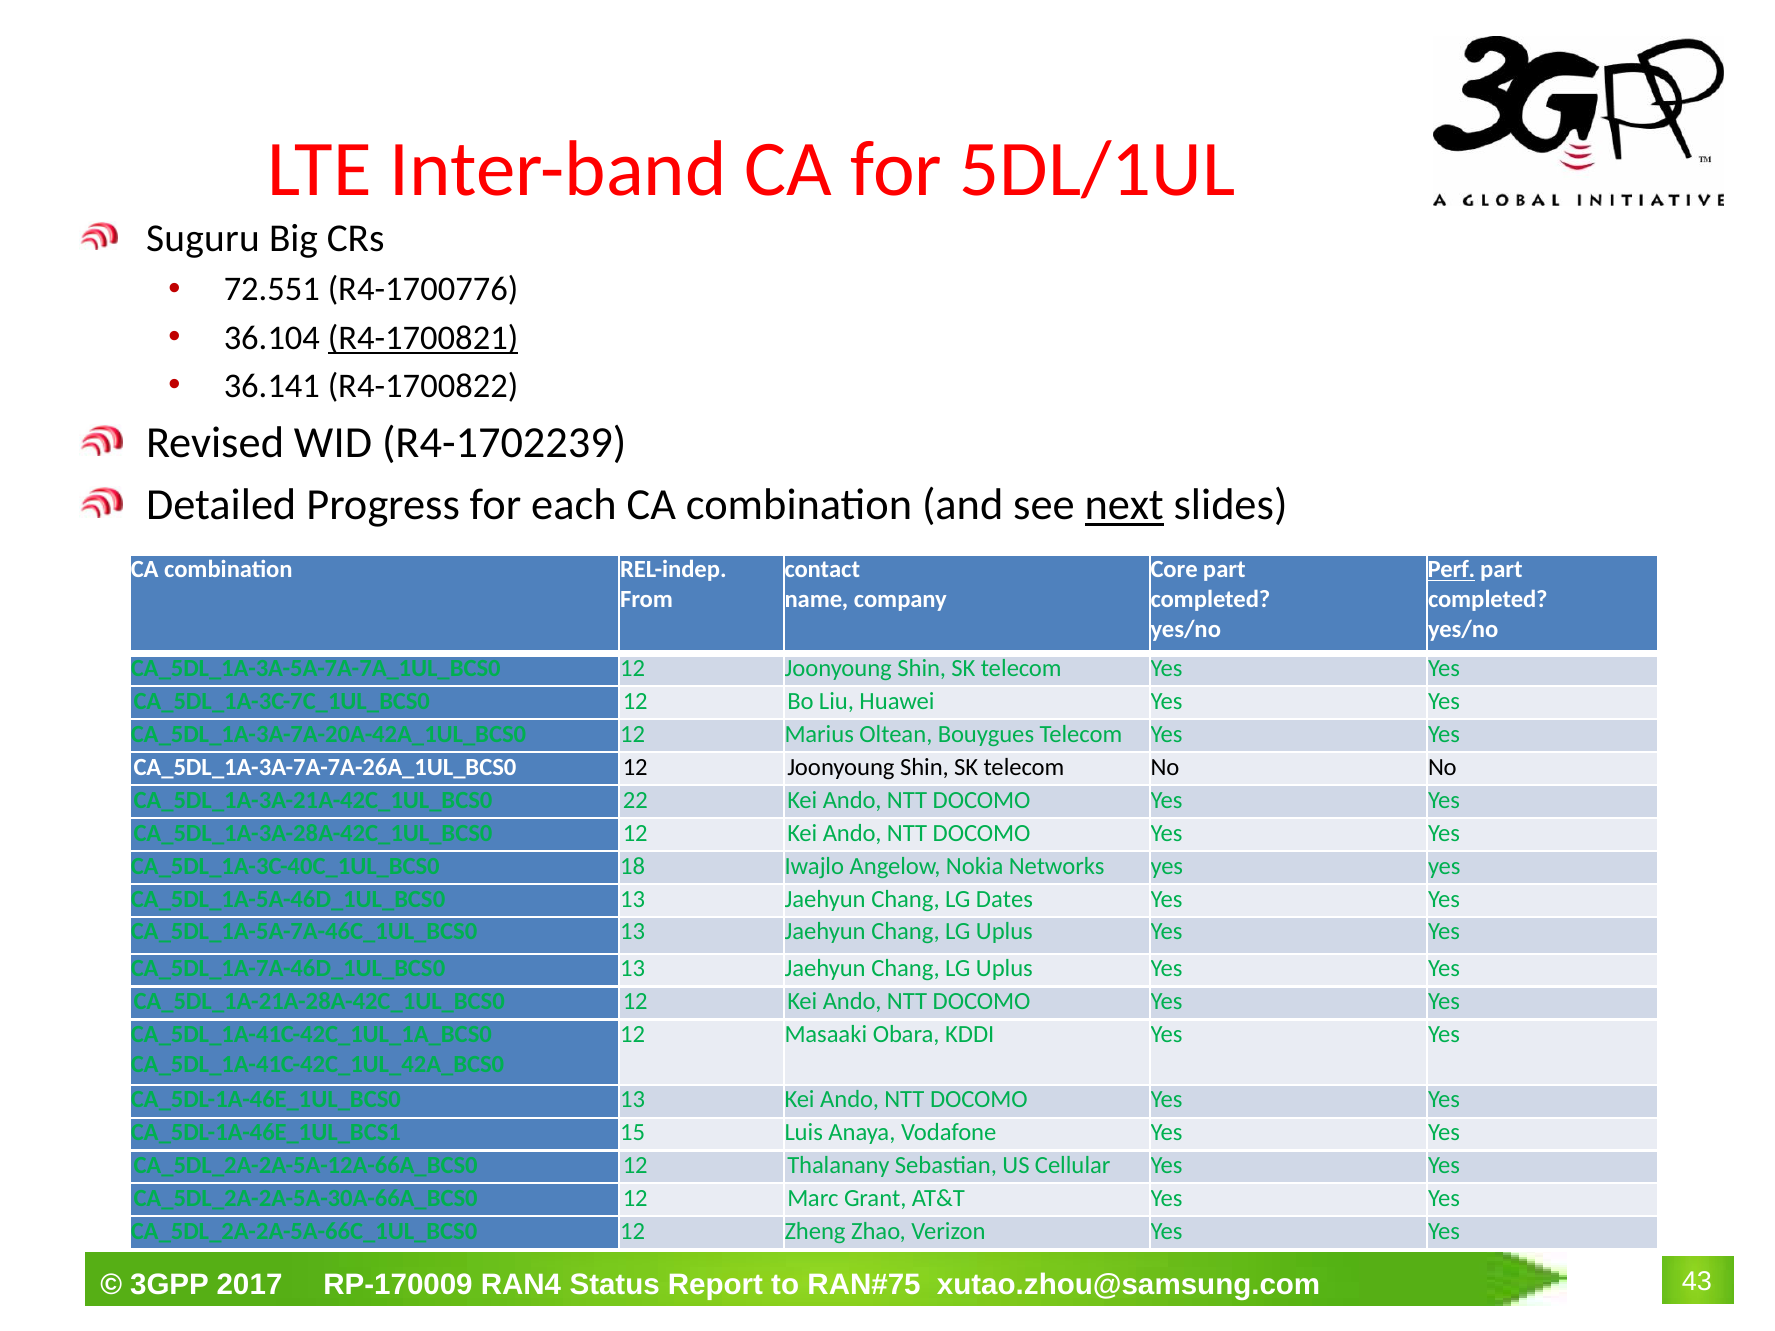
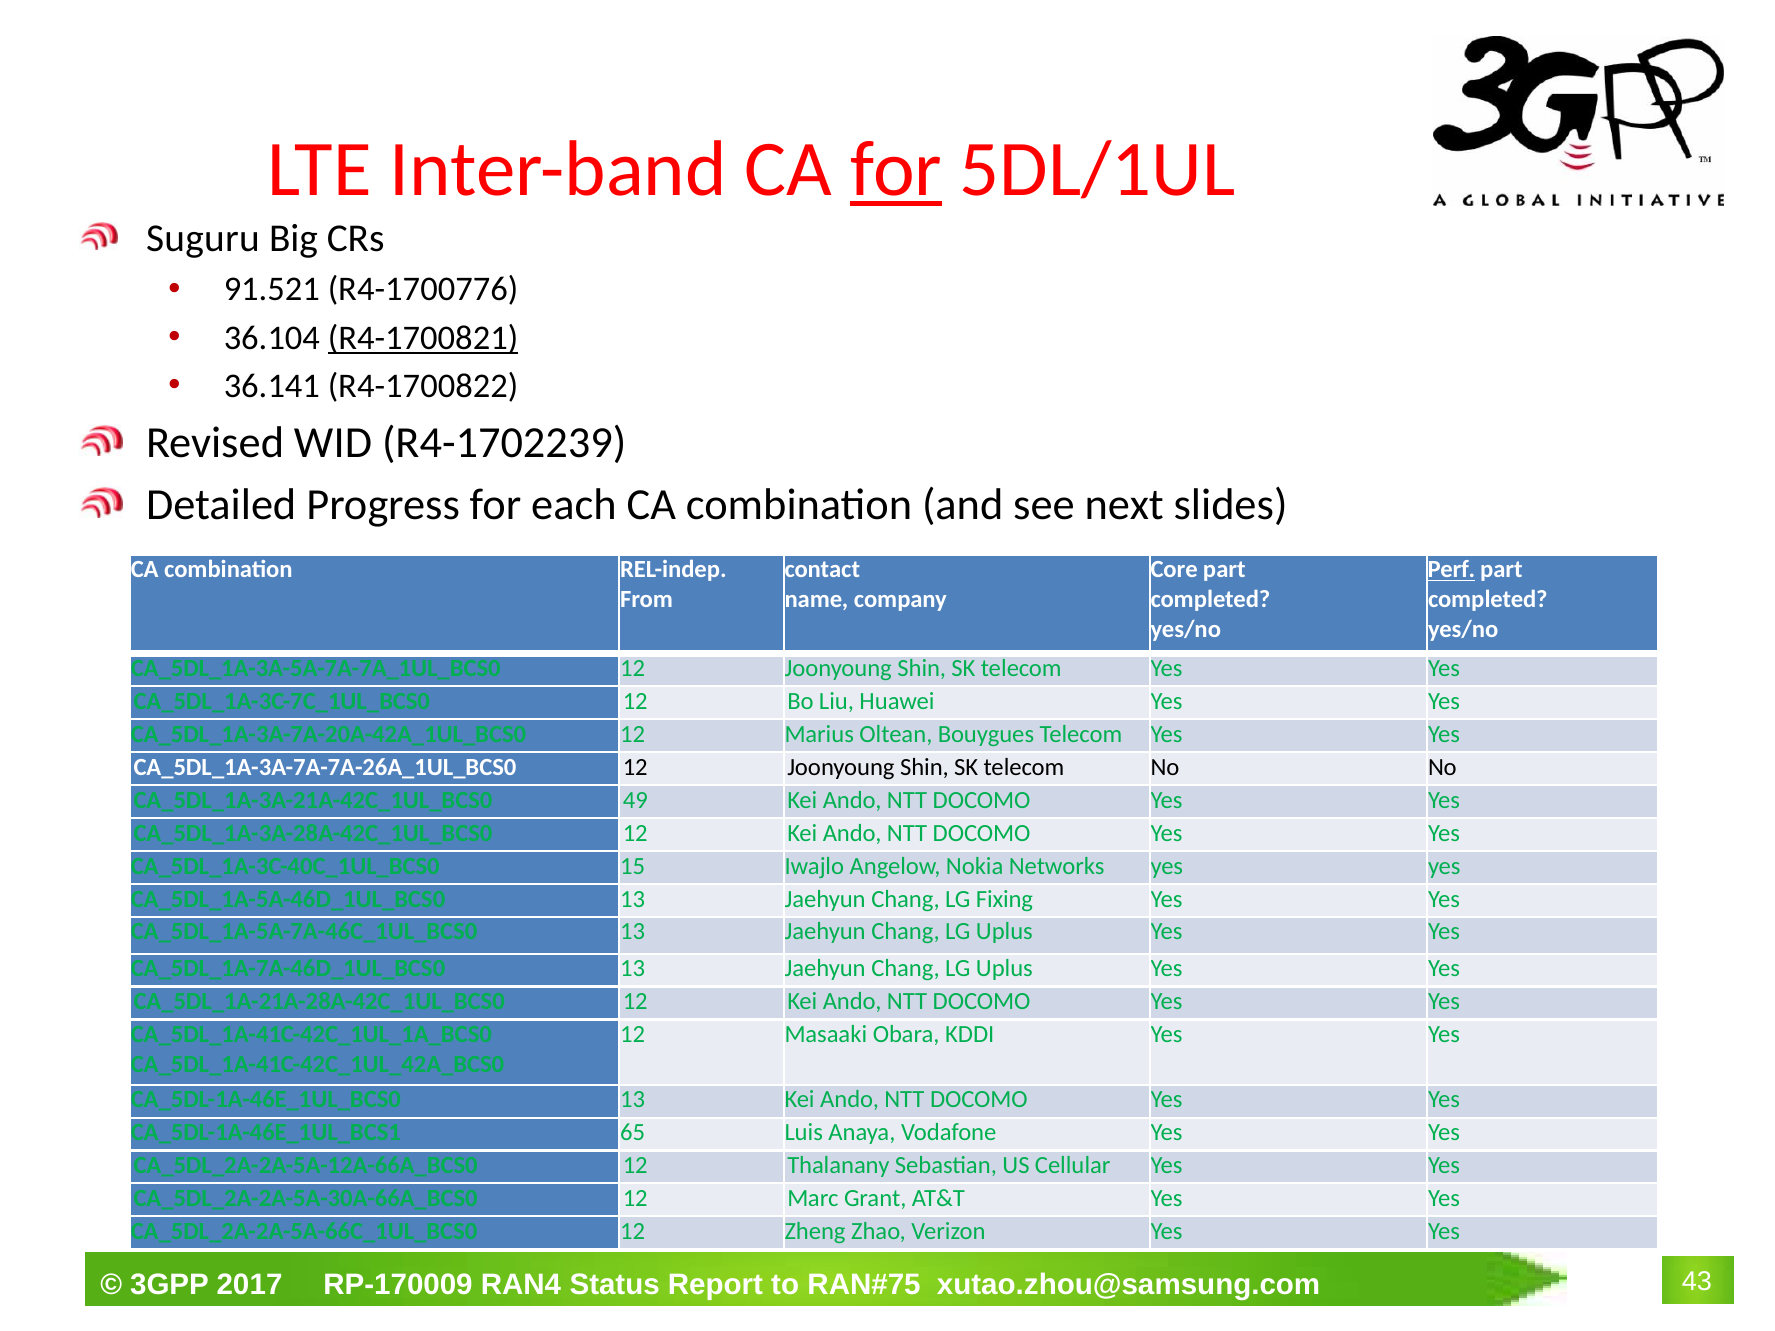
for at (896, 169) underline: none -> present
72.551: 72.551 -> 91.521
next underline: present -> none
22: 22 -> 49
18: 18 -> 15
Dates: Dates -> Fixing
15: 15 -> 65
